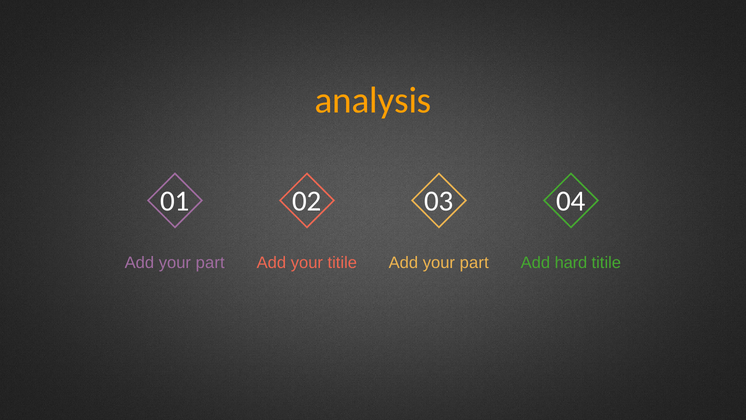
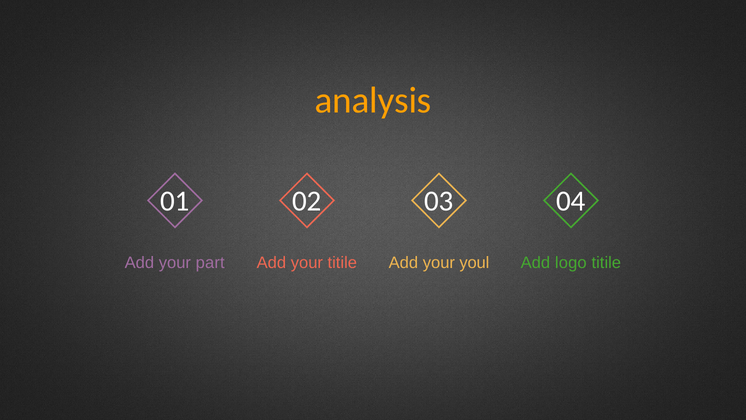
part at (474, 262): part -> youl
hard: hard -> logo
